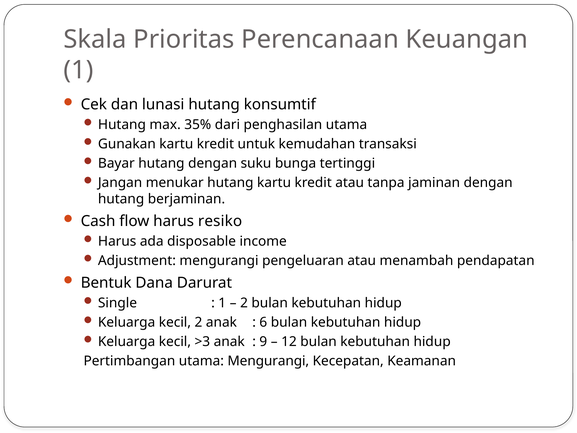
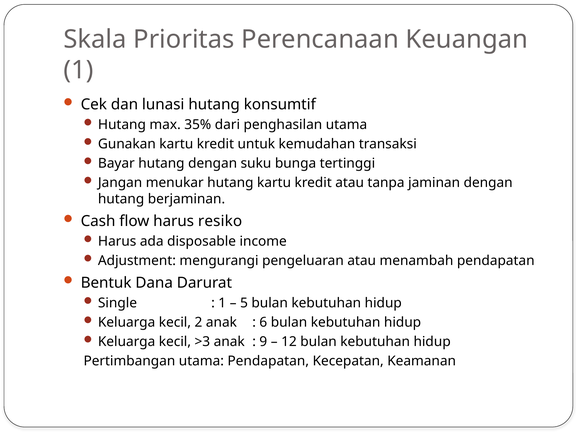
2 at (244, 303): 2 -> 5
utama Mengurangi: Mengurangi -> Pendapatan
